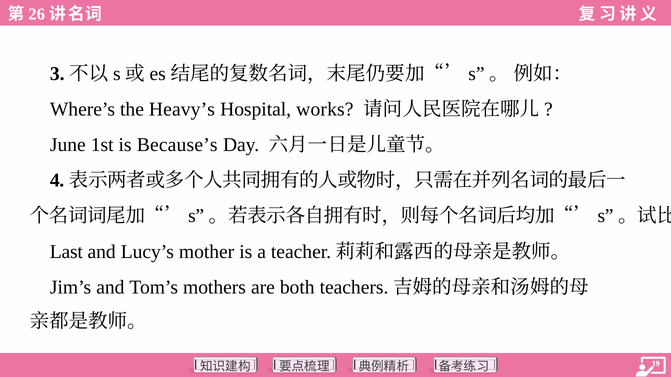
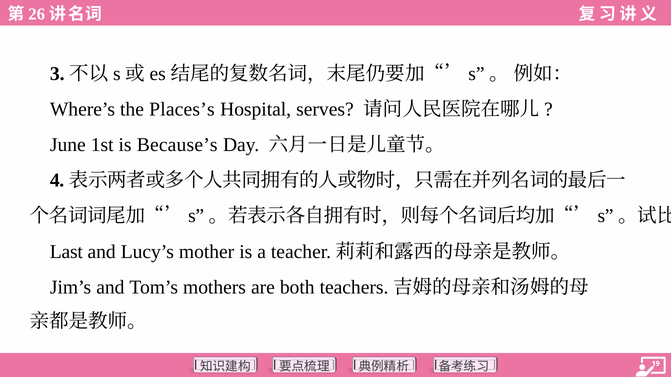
Heavy’s: Heavy’s -> Places’s
works: works -> serves
